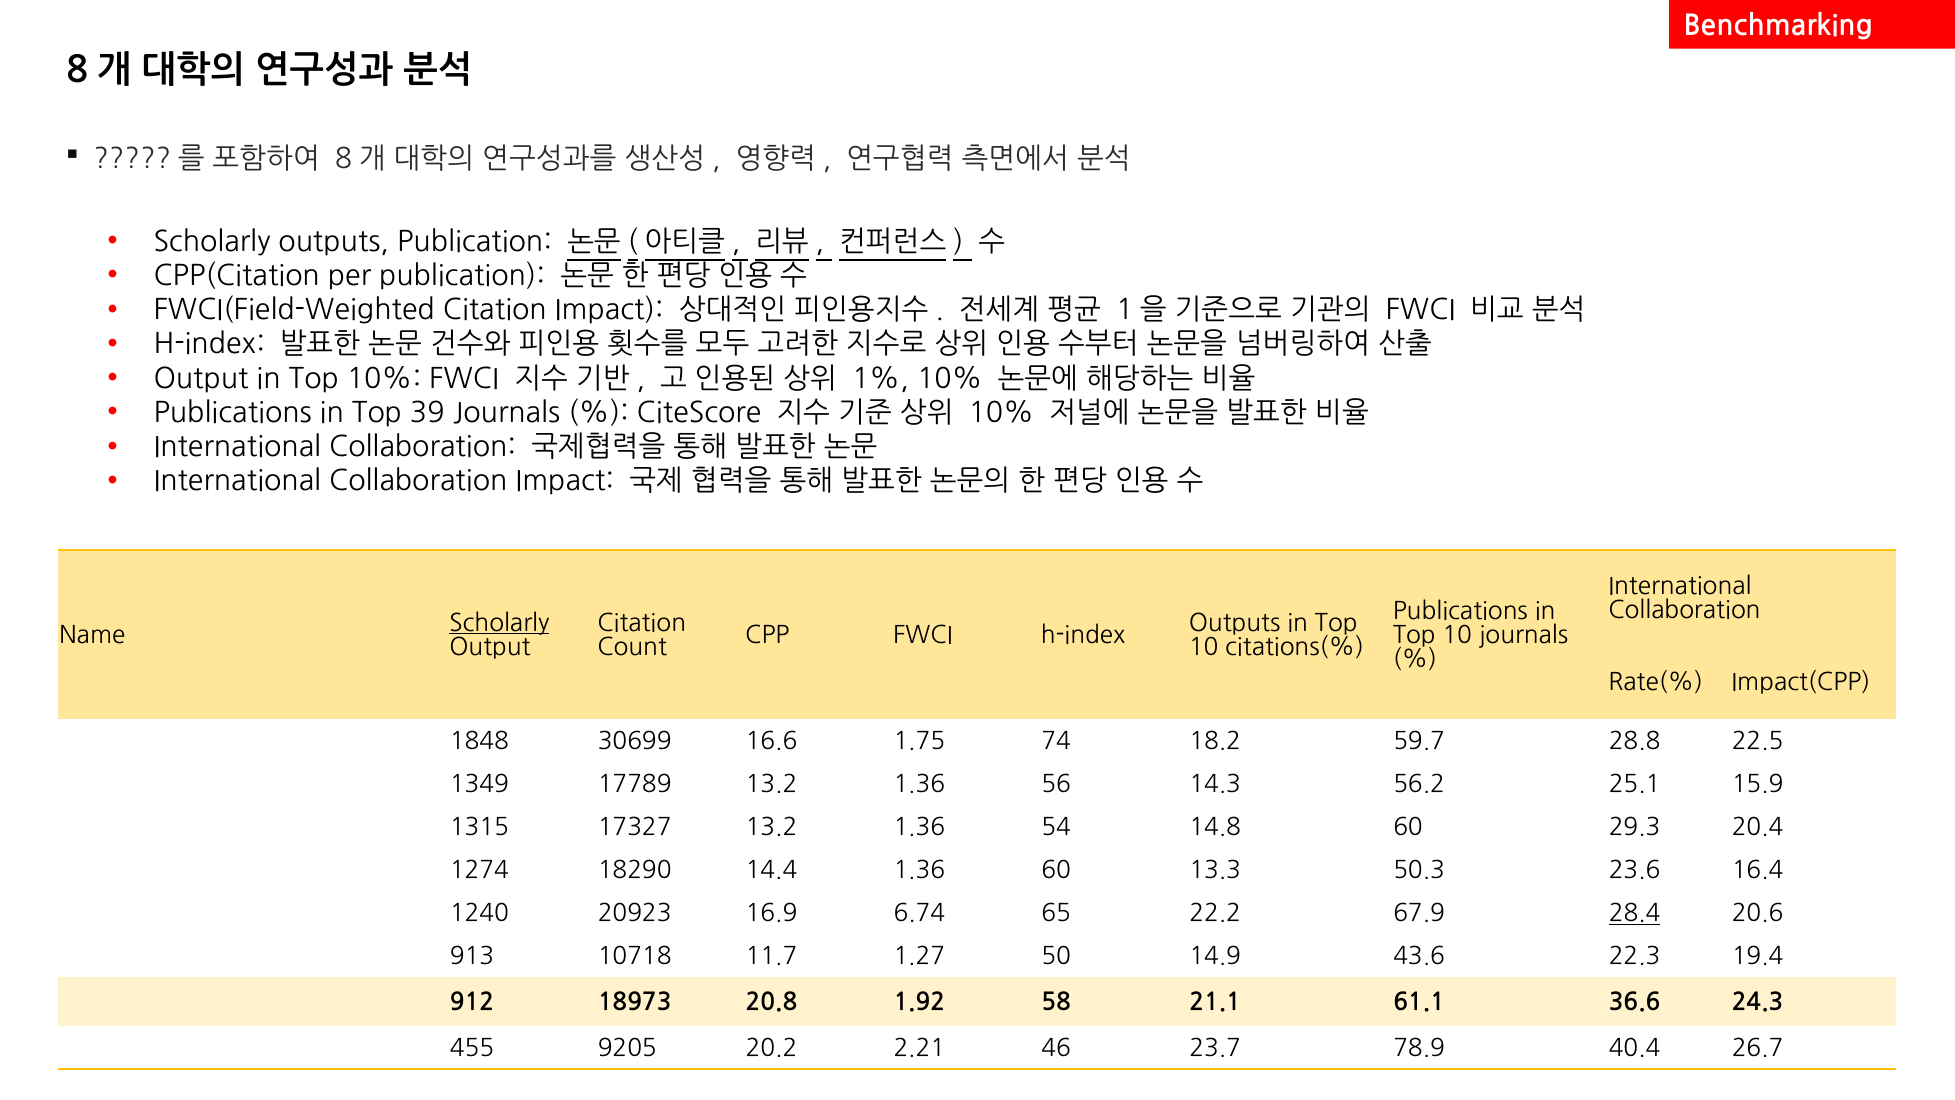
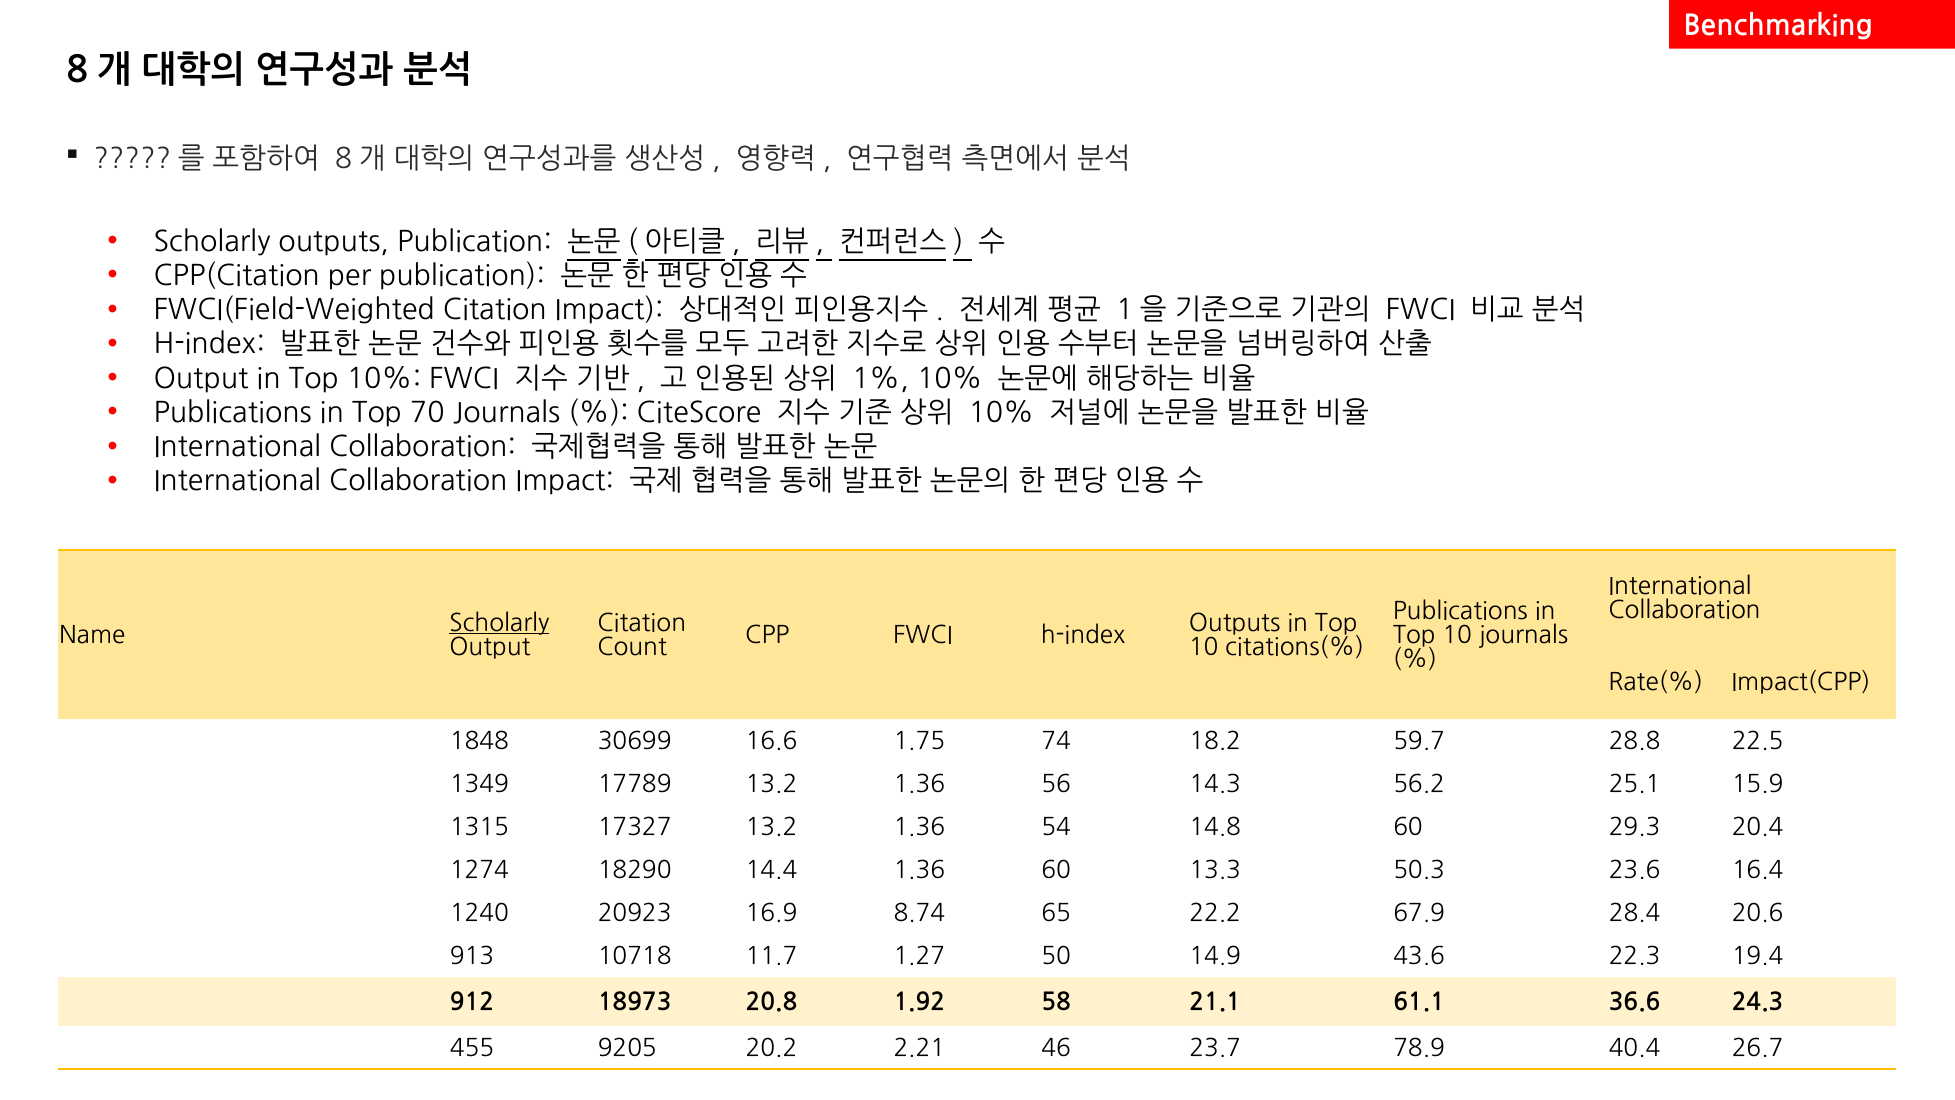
39: 39 -> 70
6.74: 6.74 -> 8.74
28.4 underline: present -> none
